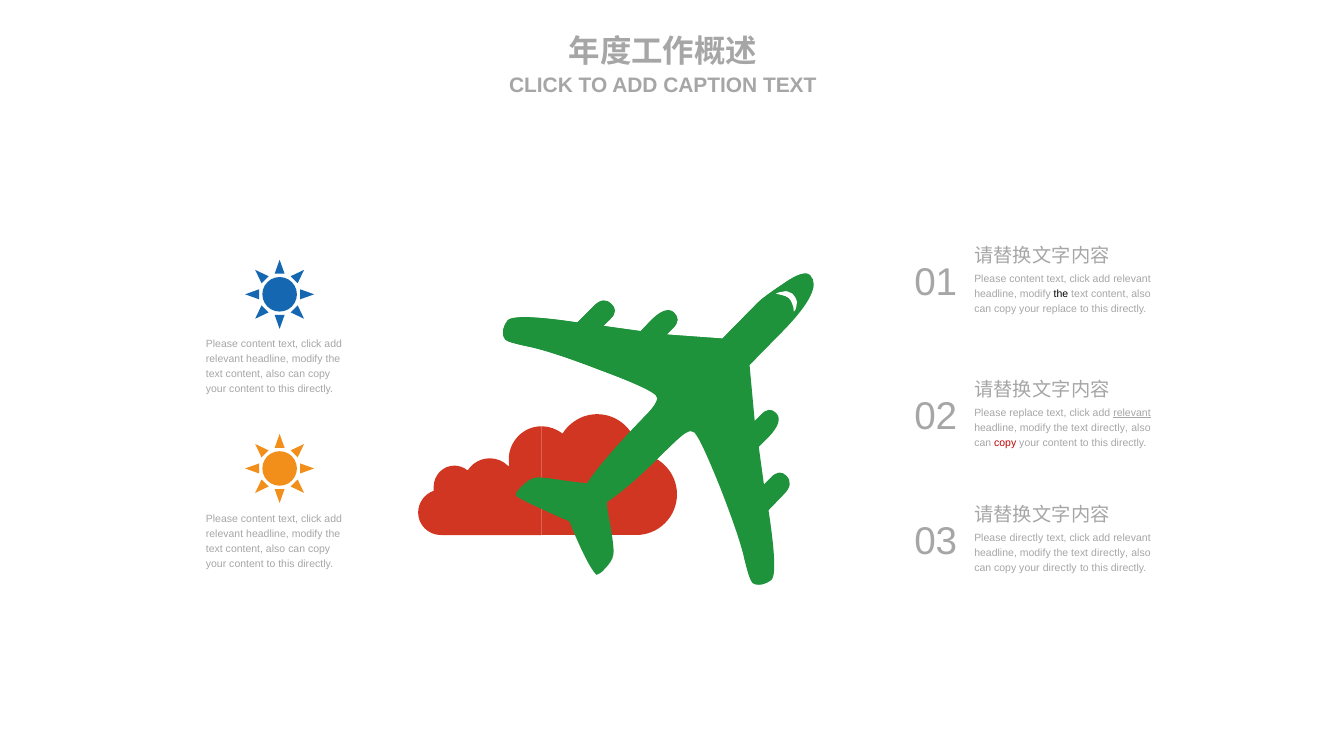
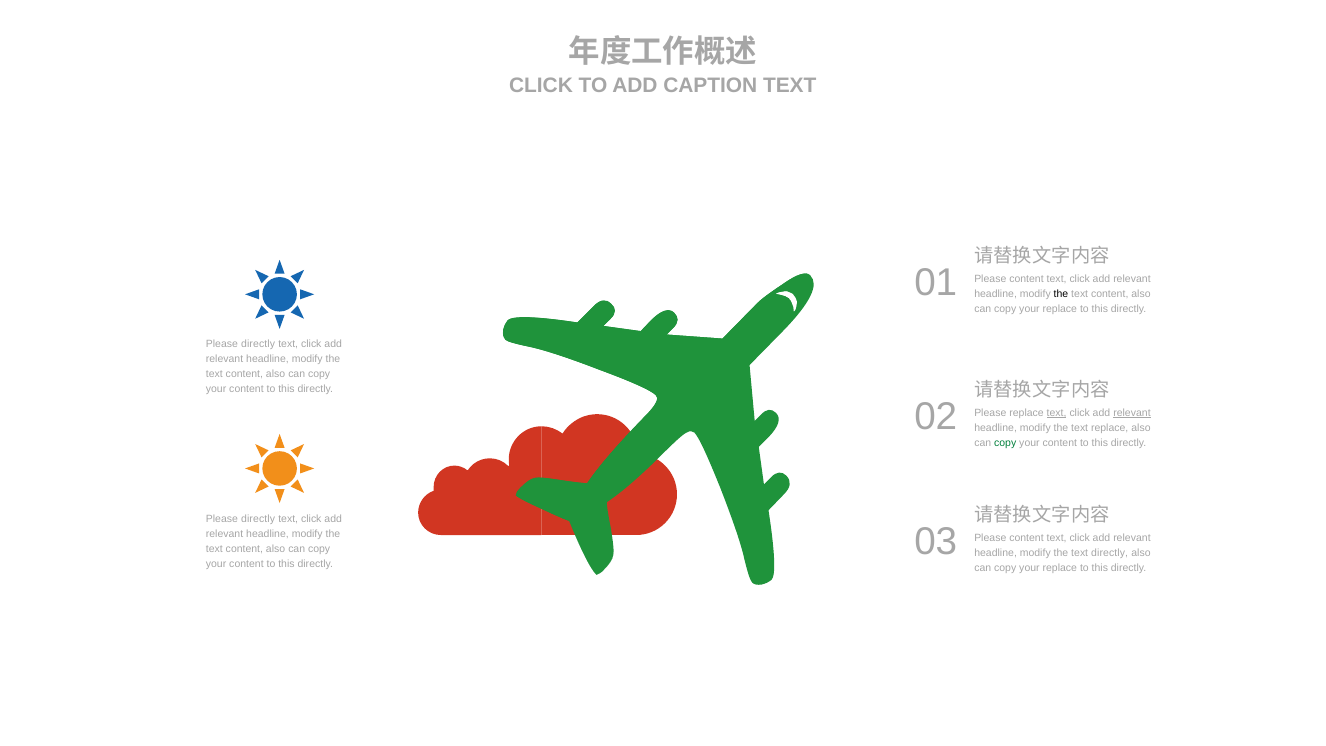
content at (258, 344): content -> directly
text at (1057, 413) underline: none -> present
directly at (1110, 428): directly -> replace
copy at (1005, 443) colour: red -> green
content at (258, 518): content -> directly
03 Please directly: directly -> content
directly at (1060, 568): directly -> replace
